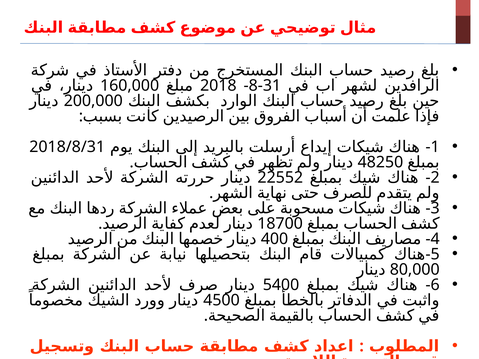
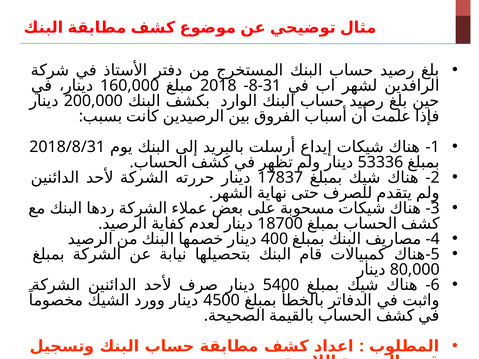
48250: 48250 -> 53336
22552: 22552 -> 17837
